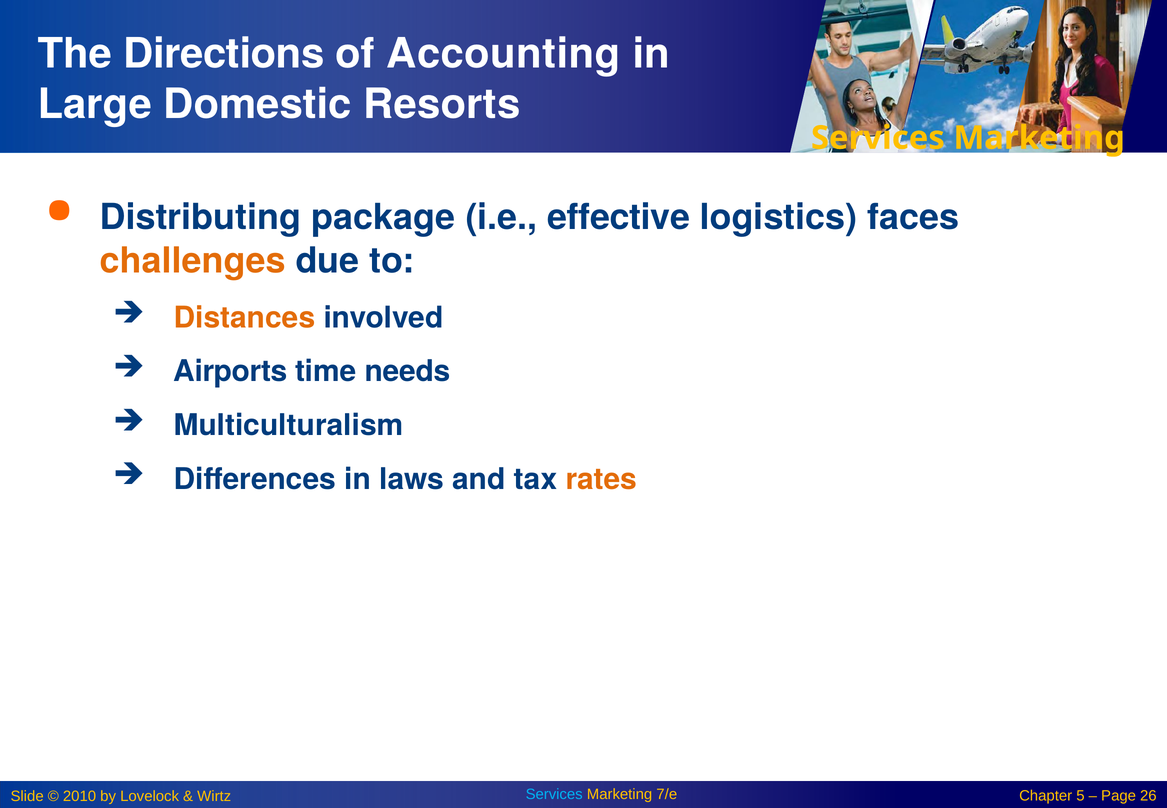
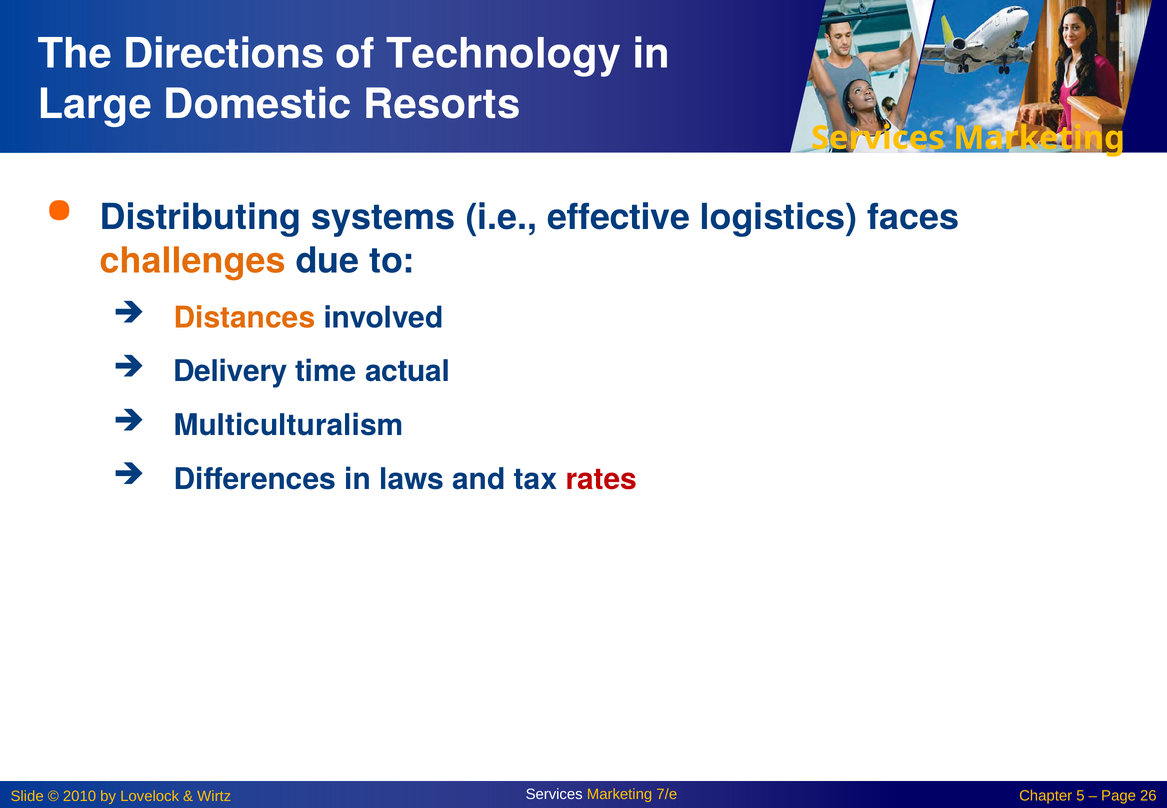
Accounting: Accounting -> Technology
package: package -> systems
Airports: Airports -> Delivery
needs: needs -> actual
rates colour: orange -> red
Services at (554, 795) colour: light blue -> white
